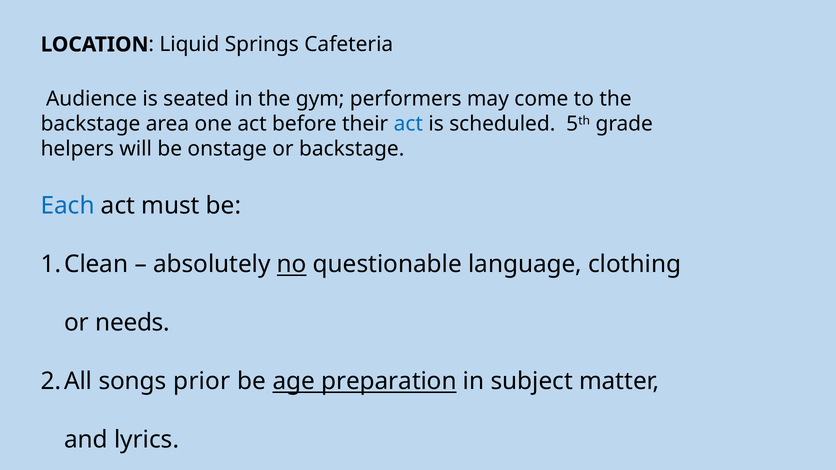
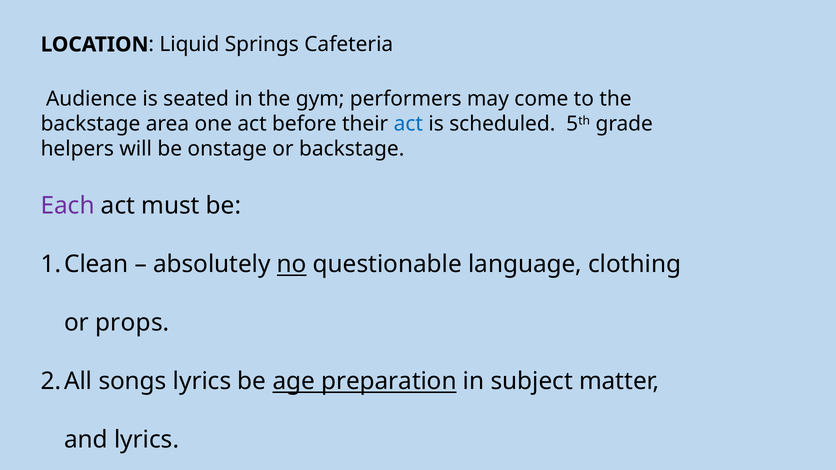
Each colour: blue -> purple
needs: needs -> props
songs prior: prior -> lyrics
